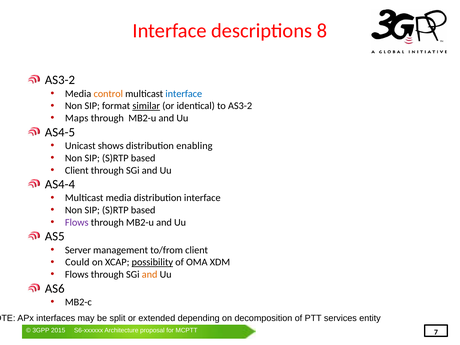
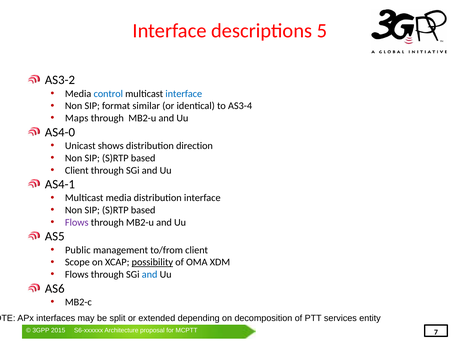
8: 8 -> 5
control colour: orange -> blue
similar underline: present -> none
to AS3-2: AS3-2 -> AS3-4
AS4-5: AS4-5 -> AS4-0
enabling: enabling -> direction
AS4-4: AS4-4 -> AS4-1
Server: Server -> Public
Could: Could -> Scope
and at (150, 275) colour: orange -> blue
